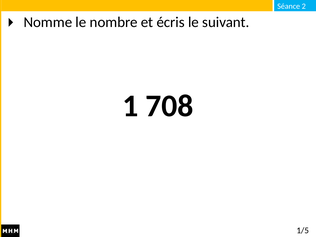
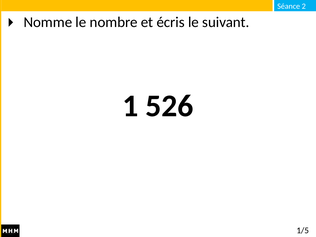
708: 708 -> 526
